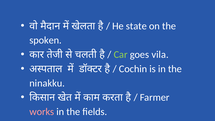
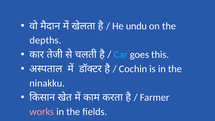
state: state -> undu
spoken: spoken -> depths
Car colour: light green -> light blue
vila: vila -> this
